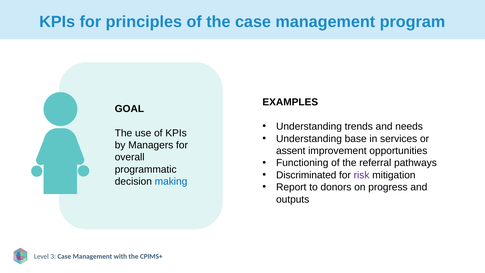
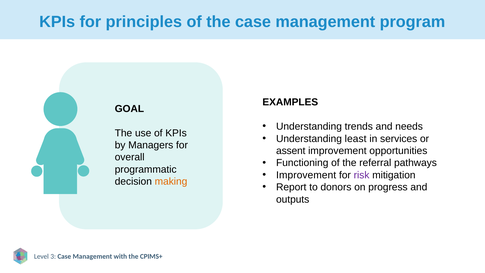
base: base -> least
Discriminated at (306, 175): Discriminated -> Improvement
making colour: blue -> orange
